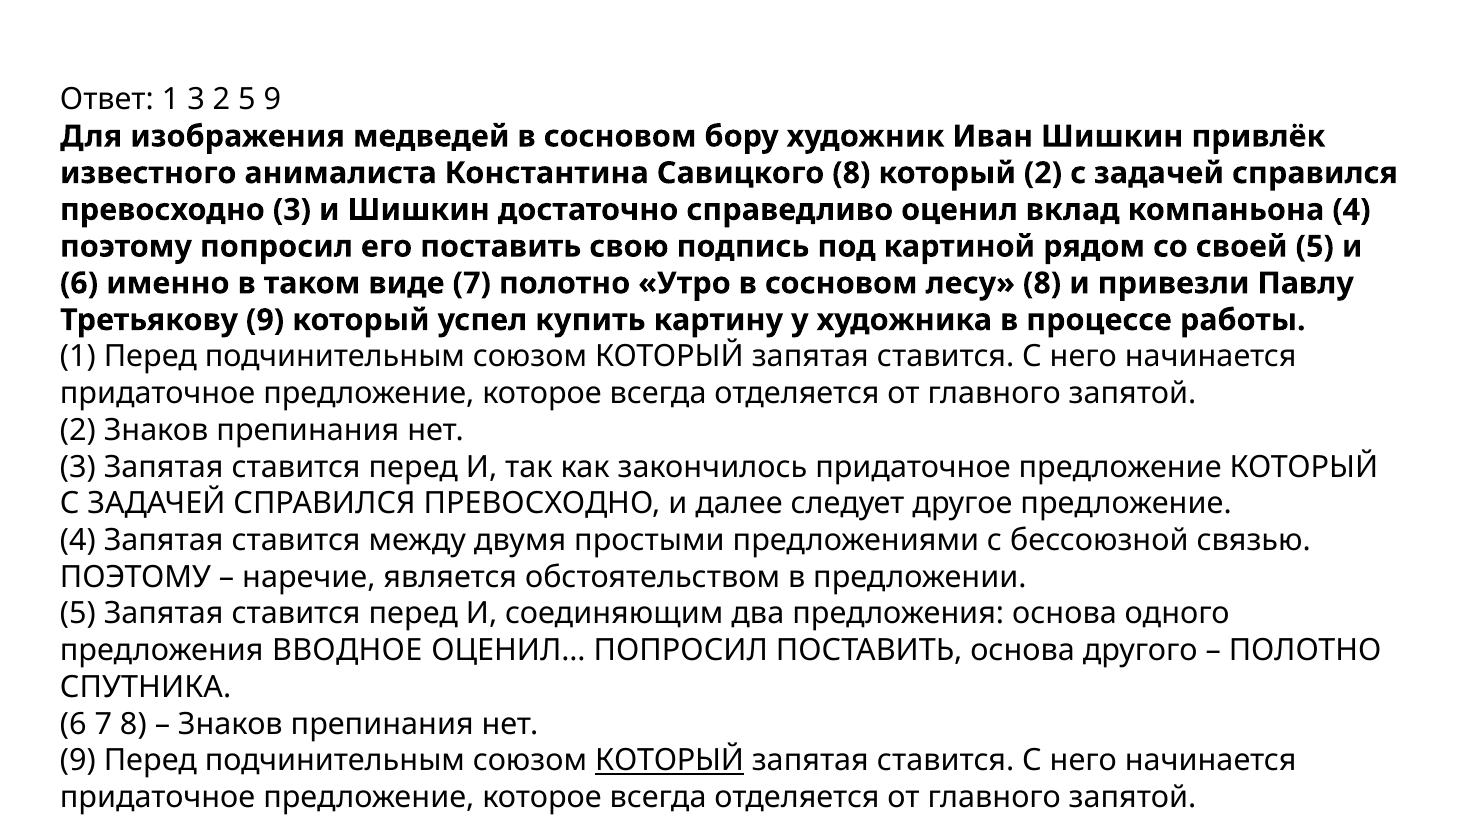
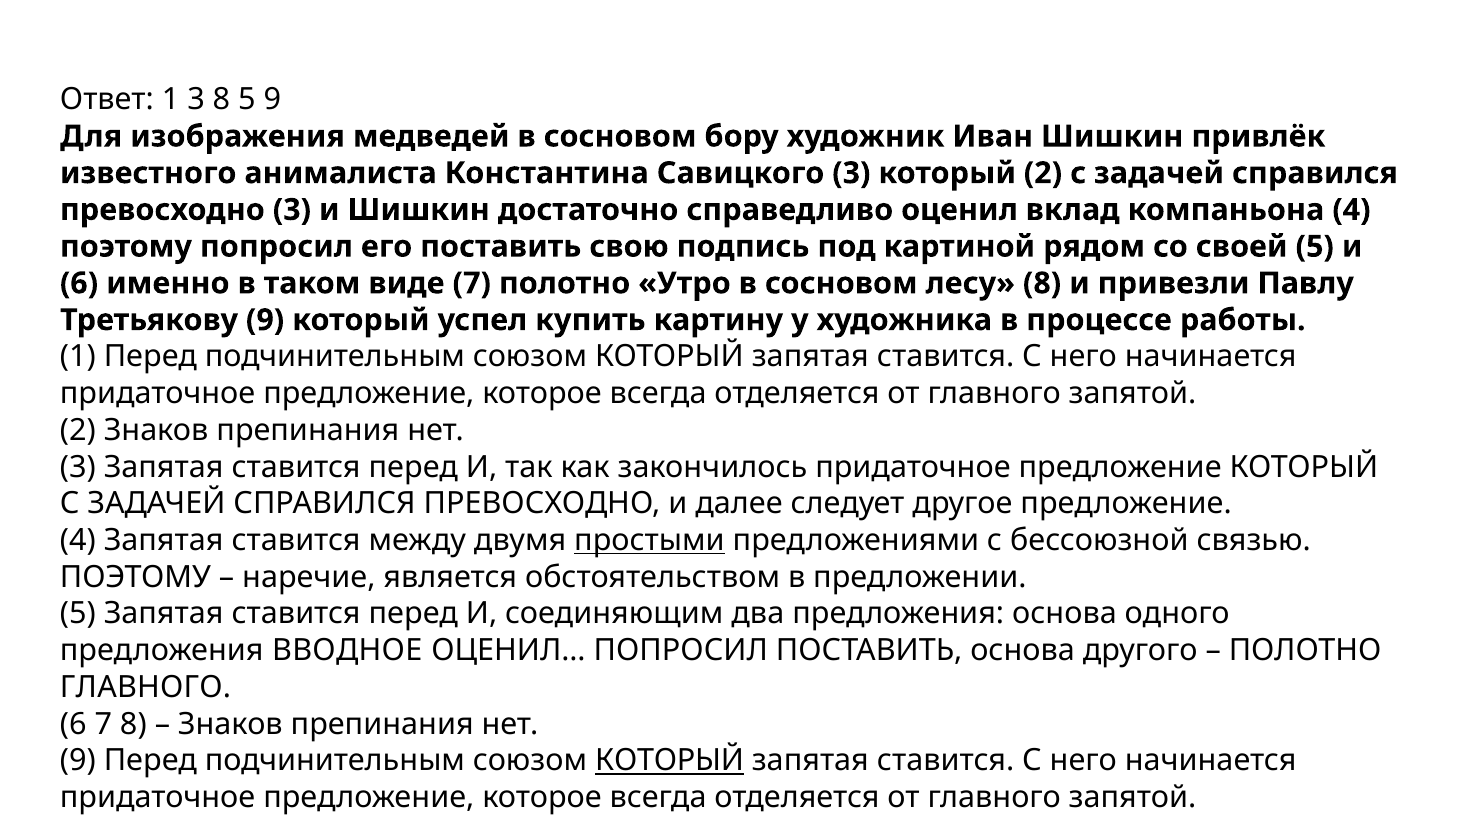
3 2: 2 -> 8
Савицкого 8: 8 -> 3
простыми underline: none -> present
СПУТНИКА at (146, 687): СПУТНИКА -> ГЛАВНОГО
